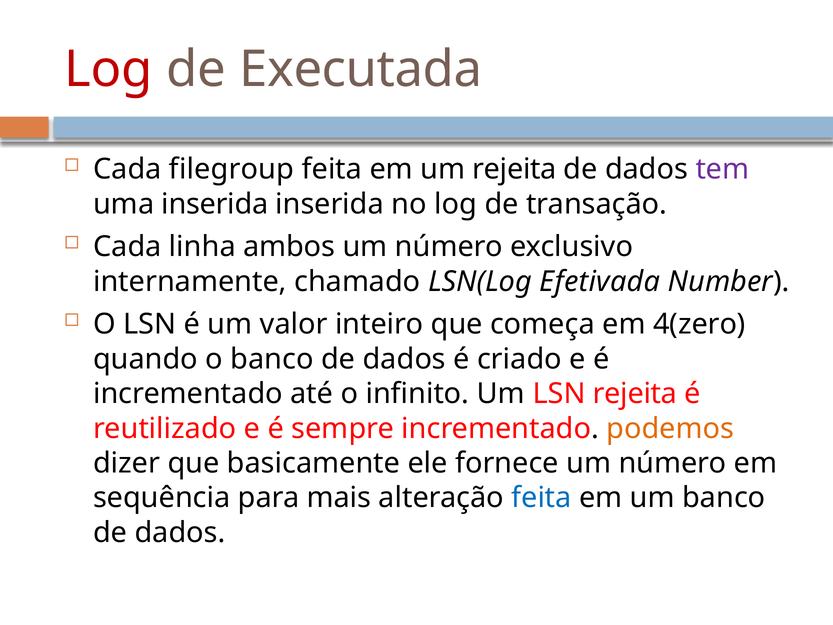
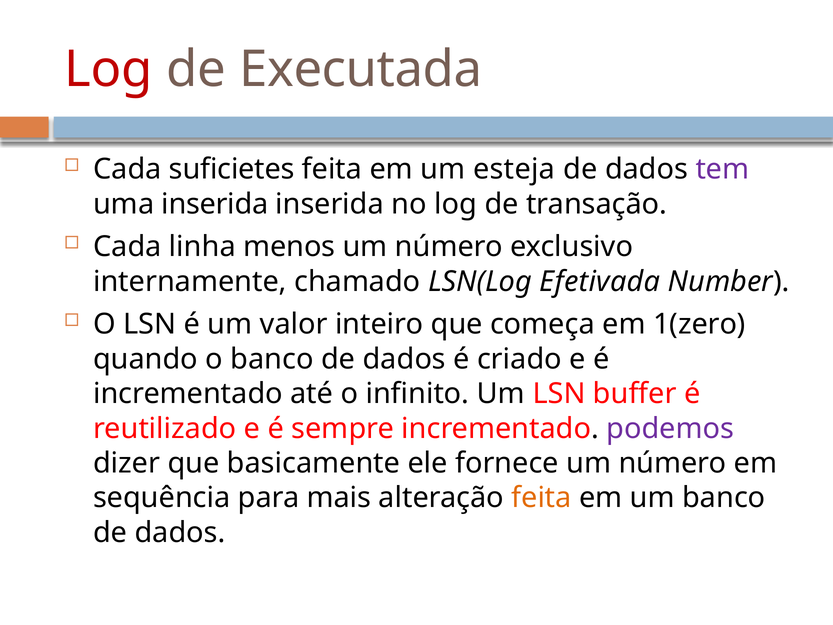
filegroup: filegroup -> suficietes
um rejeita: rejeita -> esteja
ambos: ambos -> menos
4(zero: 4(zero -> 1(zero
LSN rejeita: rejeita -> buffer
podemos colour: orange -> purple
feita at (541, 498) colour: blue -> orange
